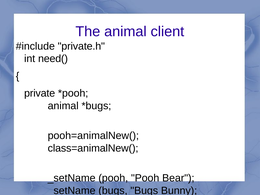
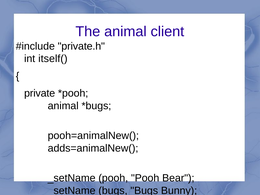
need(: need( -> itself(
class=animalNew(: class=animalNew( -> adds=animalNew(
